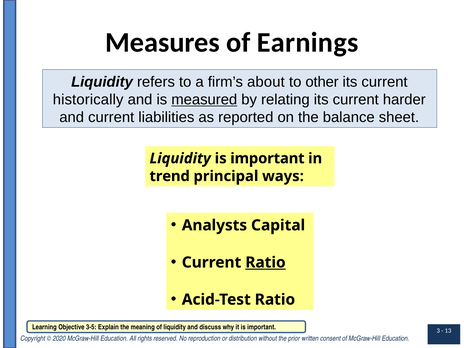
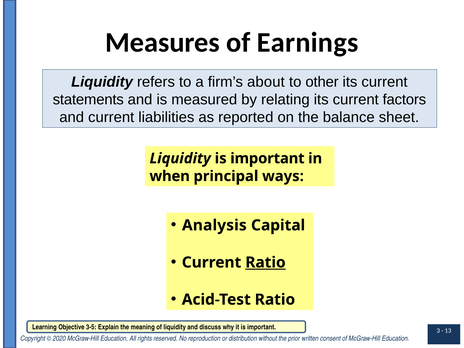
historically: historically -> statements
measured underline: present -> none
harder: harder -> factors
trend: trend -> when
Analysts: Analysts -> Analysis
